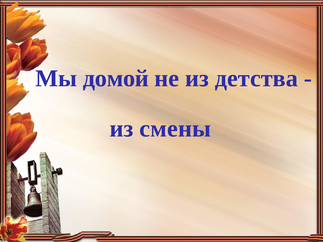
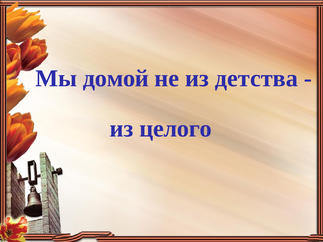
смены: смены -> целого
